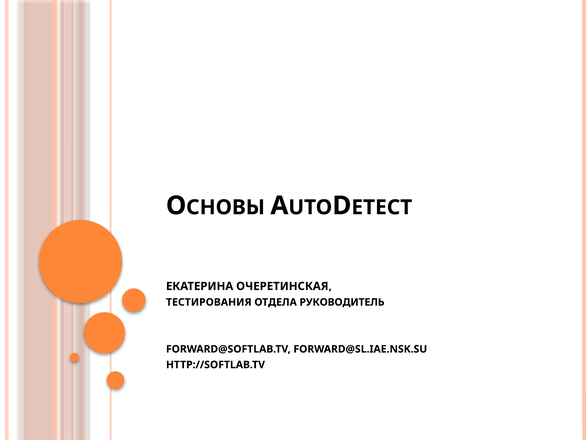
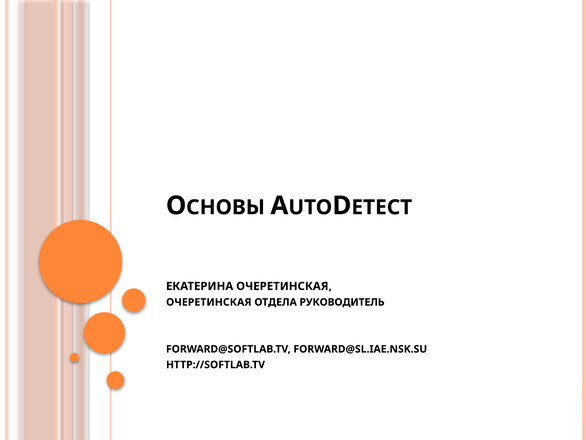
ТЕСТИРОВАНИЯ at (209, 302): ТЕСТИРОВАНИЯ -> ОЧЕРЕТИНСКАЯ
